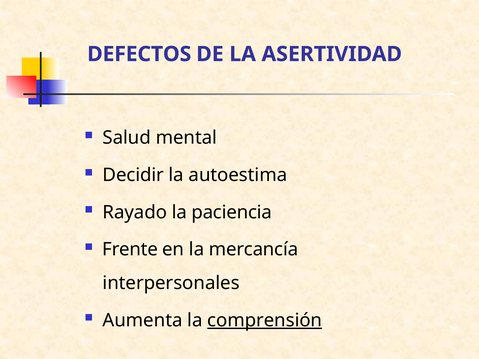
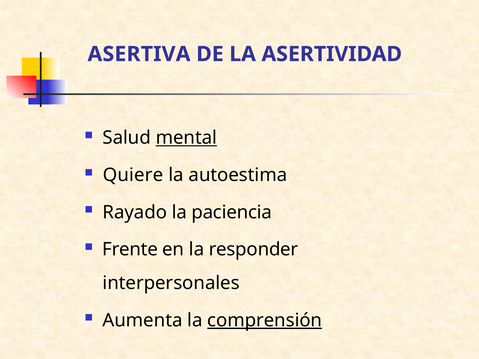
DEFECTOS: DEFECTOS -> ASERTIVA
mental underline: none -> present
Decidir: Decidir -> Quiere
mercancía: mercancía -> responder
